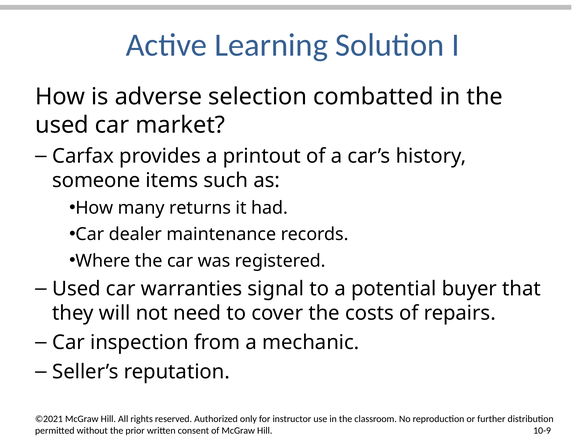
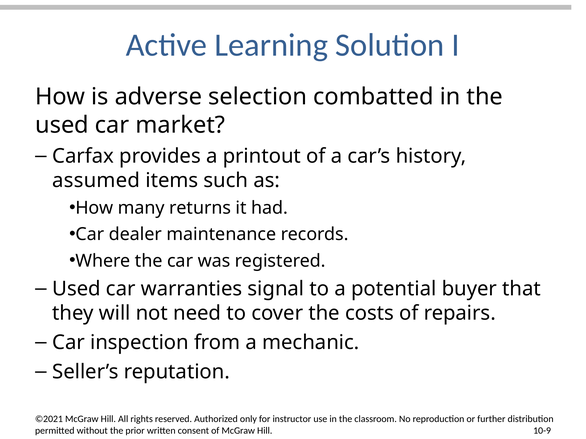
someone: someone -> assumed
